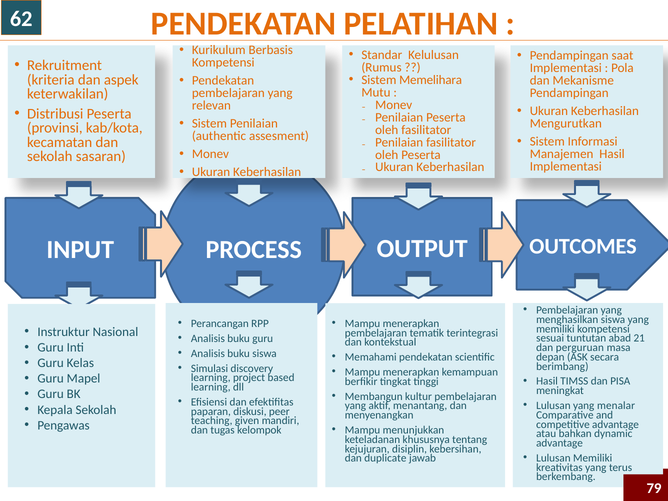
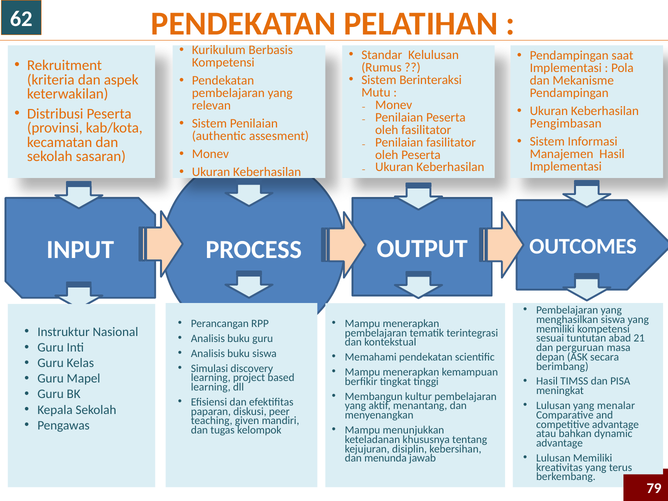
Memelihara: Memelihara -> Berinteraksi
Mengurutkan: Mengurutkan -> Pengimbasan
duplicate: duplicate -> menunda
